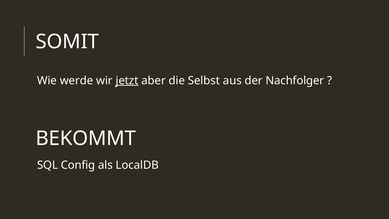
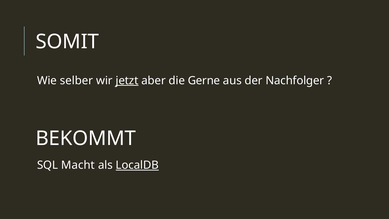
werde: werde -> selber
Selbst: Selbst -> Gerne
Config: Config -> Macht
LocalDB underline: none -> present
